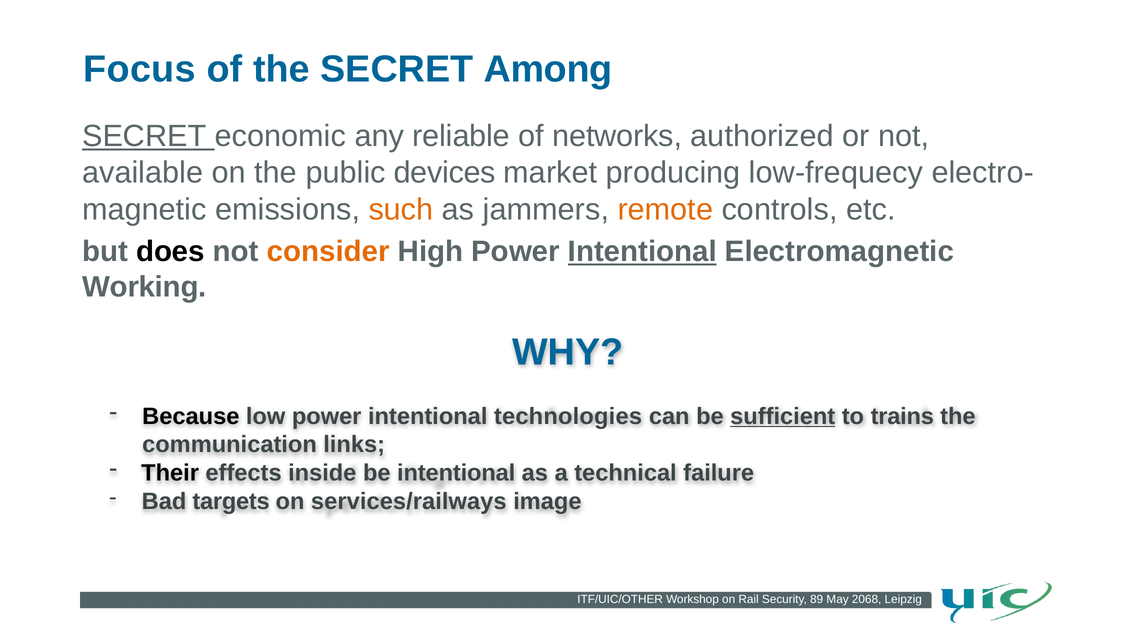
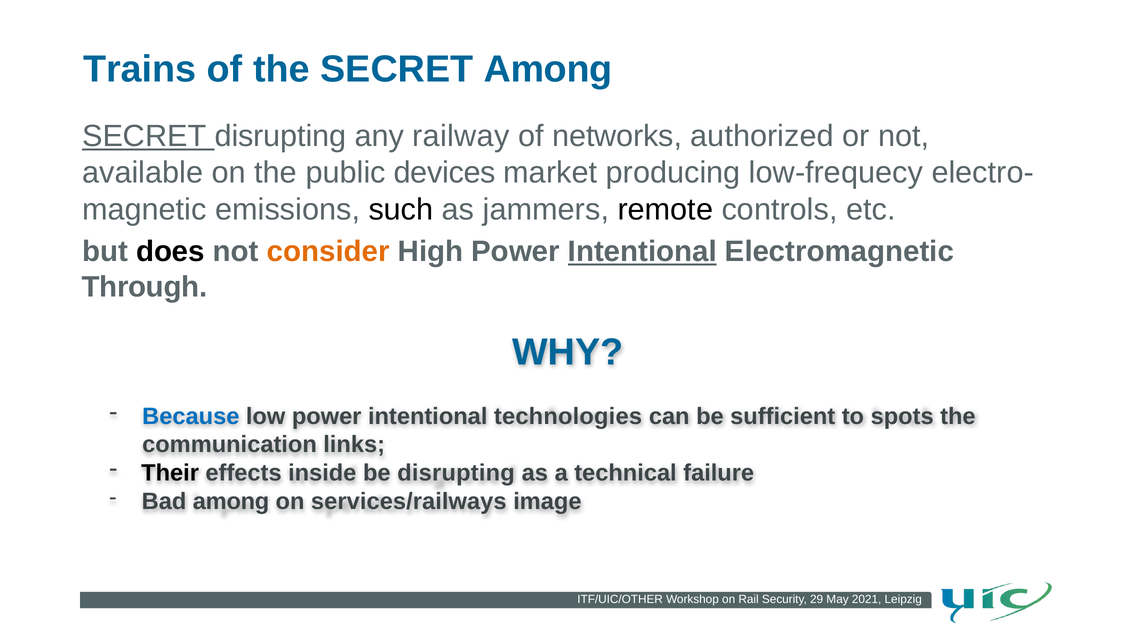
Focus: Focus -> Trains
SECRET economic: economic -> disrupting
reliable: reliable -> railway
such colour: orange -> black
remote colour: orange -> black
Working: Working -> Through
Because colour: black -> blue
sufficient underline: present -> none
trains: trains -> spots
be intentional: intentional -> disrupting
Bad targets: targets -> among
89: 89 -> 29
2068: 2068 -> 2021
